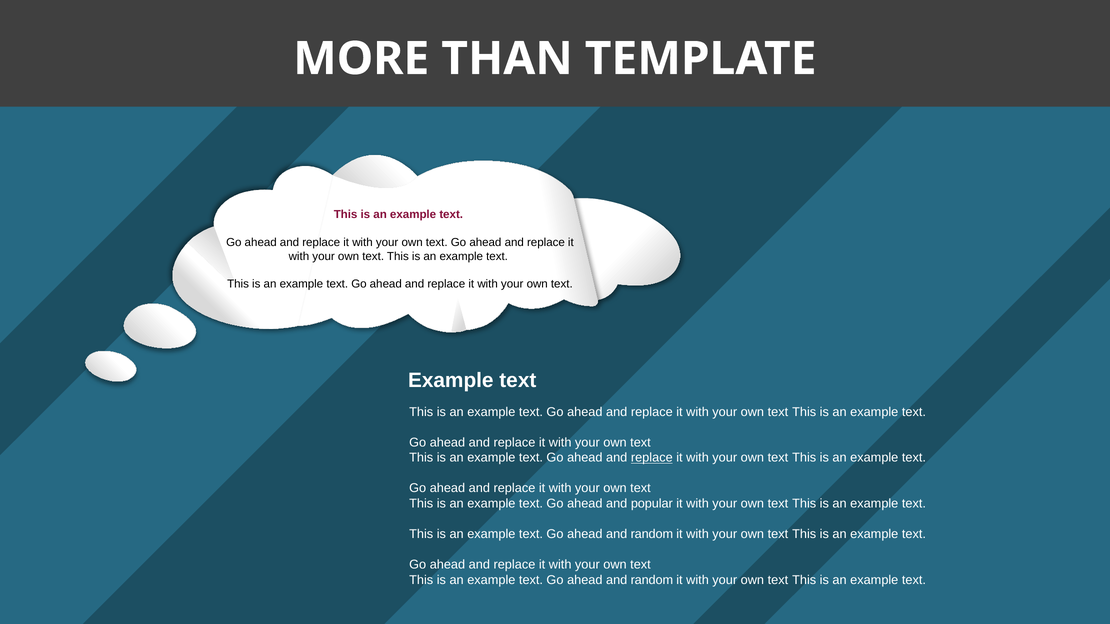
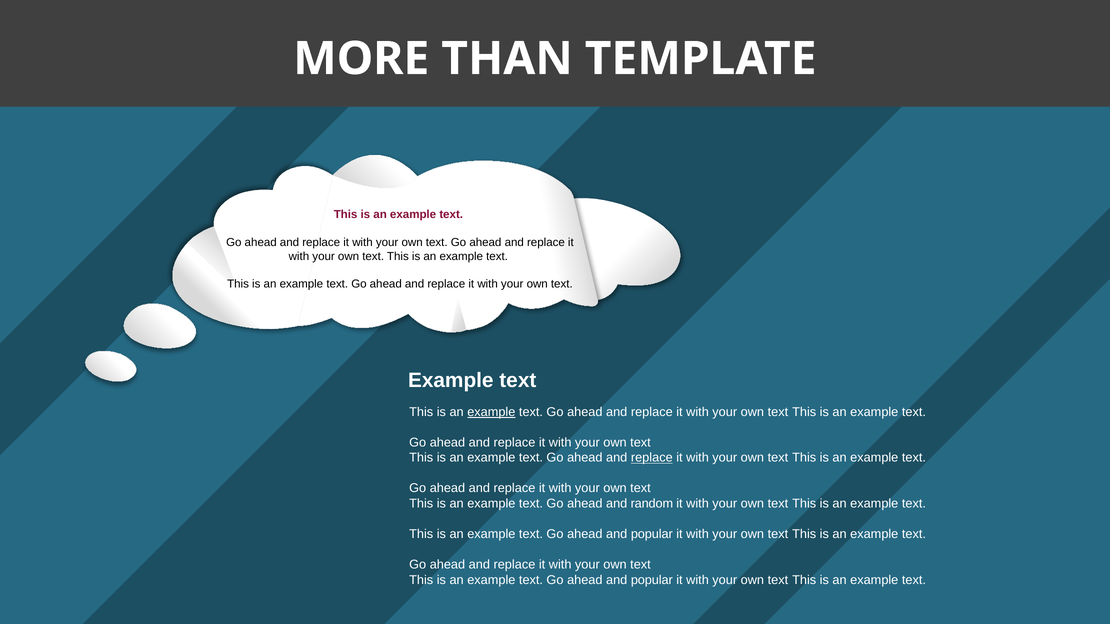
example at (491, 412) underline: none -> present
popular: popular -> random
random at (652, 534): random -> popular
random at (652, 580): random -> popular
